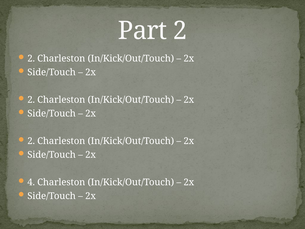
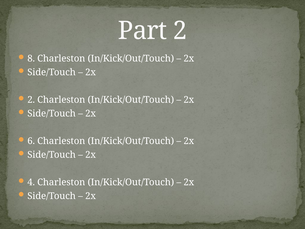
2 at (31, 59): 2 -> 8
2 at (31, 141): 2 -> 6
